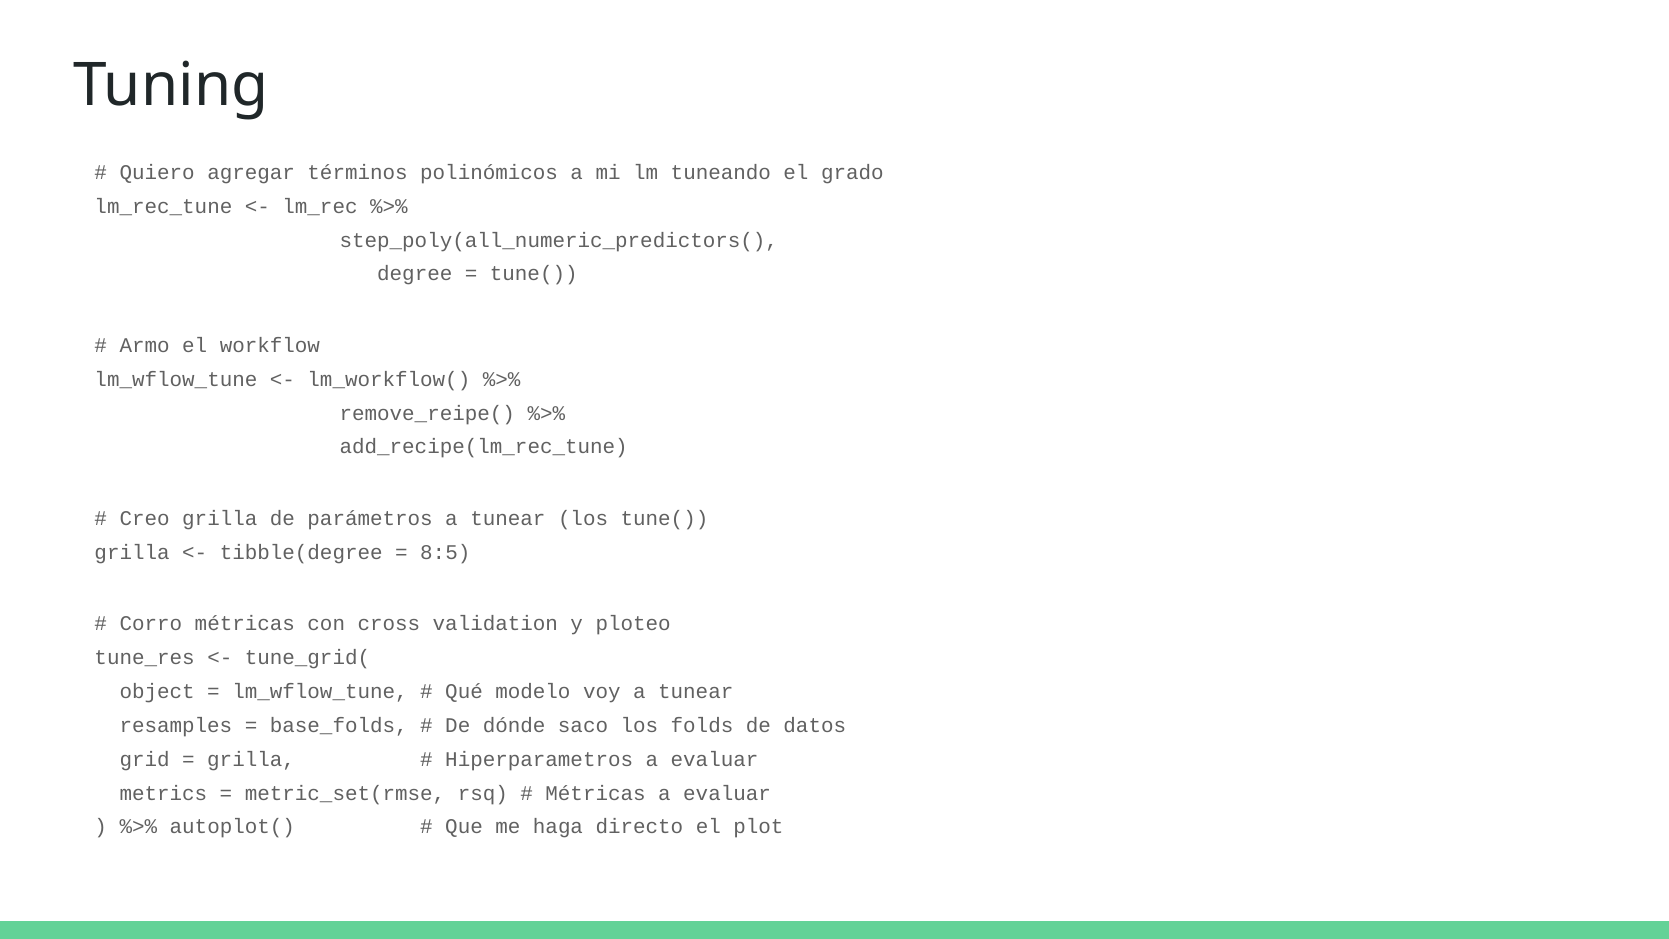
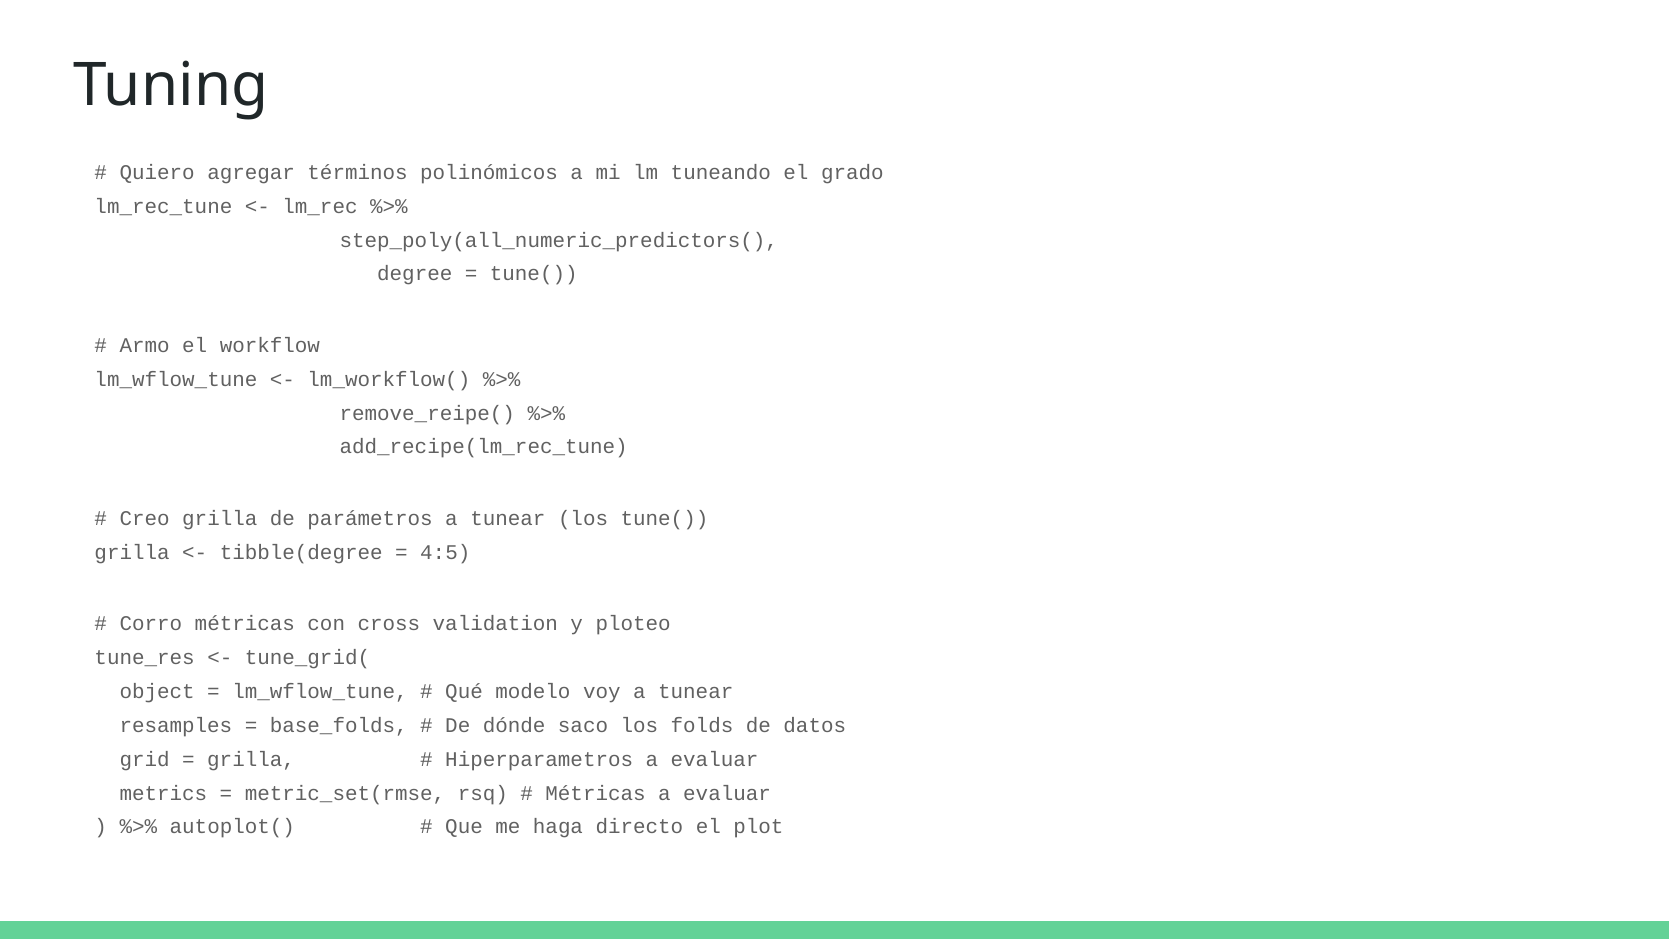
8:5: 8:5 -> 4:5
